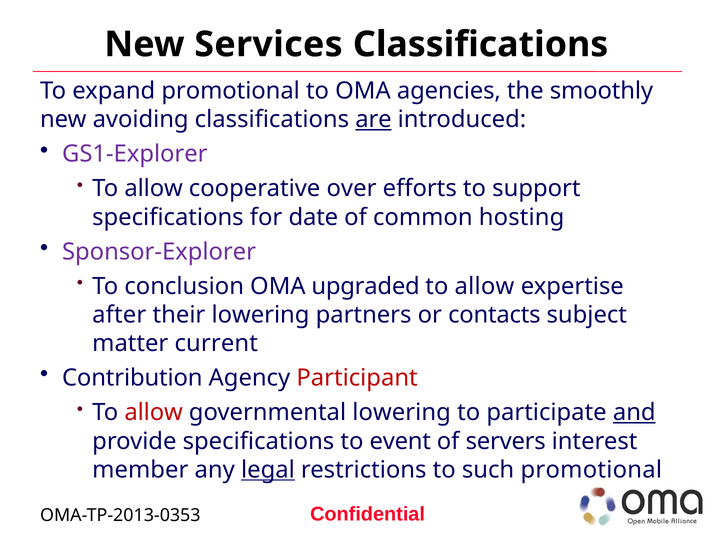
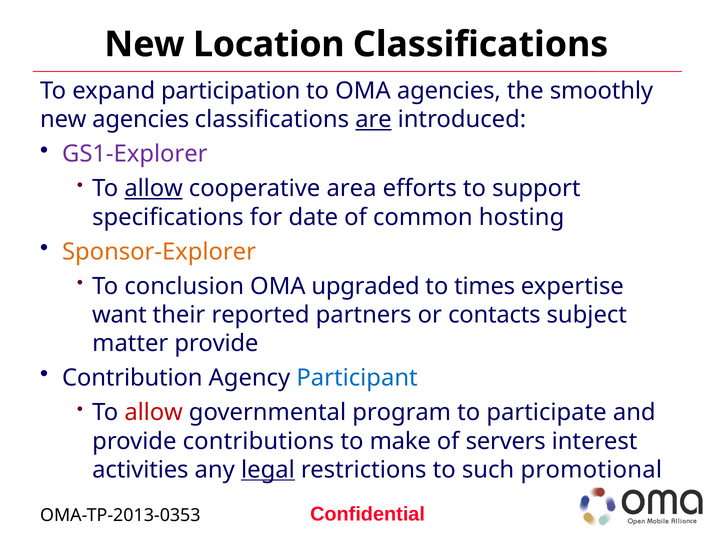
Services: Services -> Location
expand promotional: promotional -> participation
new avoiding: avoiding -> agencies
allow at (154, 189) underline: none -> present
over: over -> area
Sponsor-Explorer colour: purple -> orange
allow at (484, 286): allow -> times
after: after -> want
their lowering: lowering -> reported
matter current: current -> provide
Participant colour: red -> blue
governmental lowering: lowering -> program
and underline: present -> none
provide specifications: specifications -> contributions
event: event -> make
member: member -> activities
